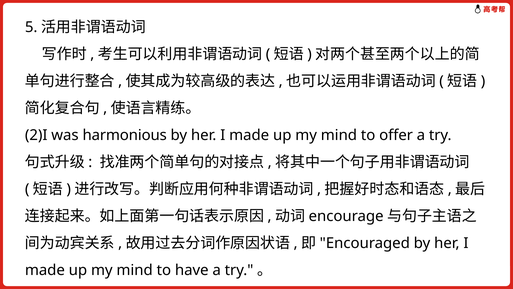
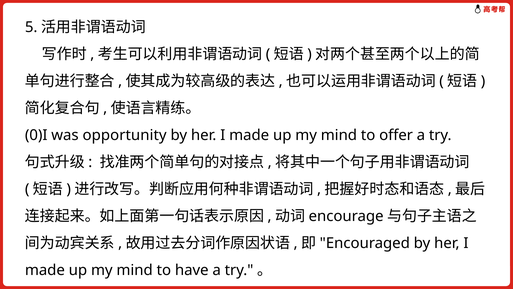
2)I: 2)I -> 0)I
harmonious: harmonious -> opportunity
